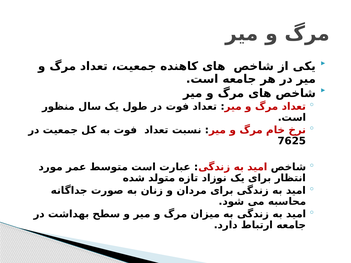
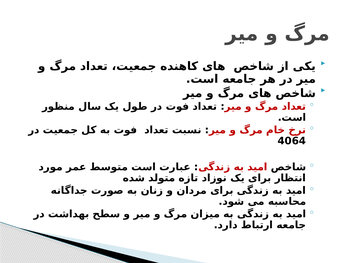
7625: 7625 -> 4064
